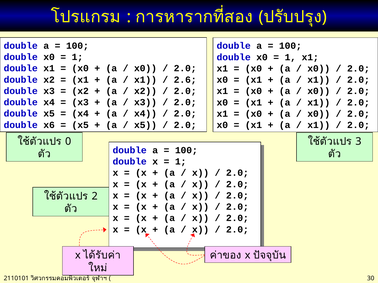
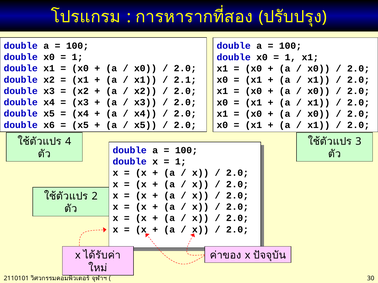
2.6: 2.6 -> 2.1
0: 0 -> 4
